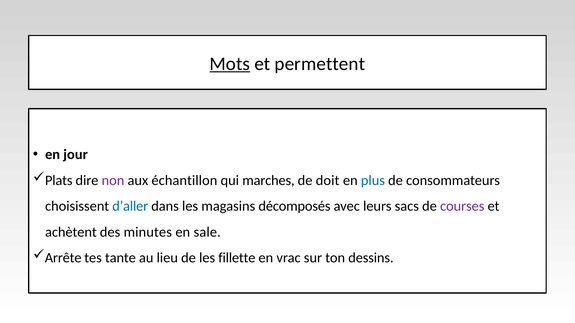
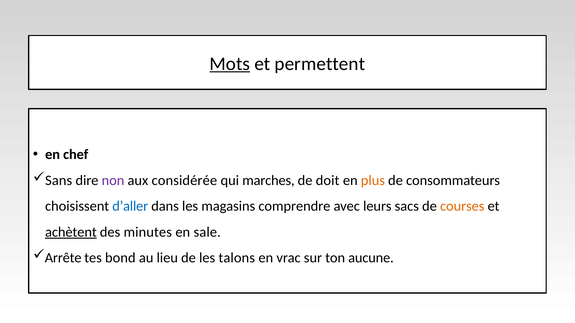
jour: jour -> chef
Plats: Plats -> Sans
échantillon: échantillon -> considérée
plus colour: blue -> orange
décomposés: décomposés -> comprendre
courses colour: purple -> orange
achètent underline: none -> present
tante: tante -> bond
fillette: fillette -> talons
dessins: dessins -> aucune
